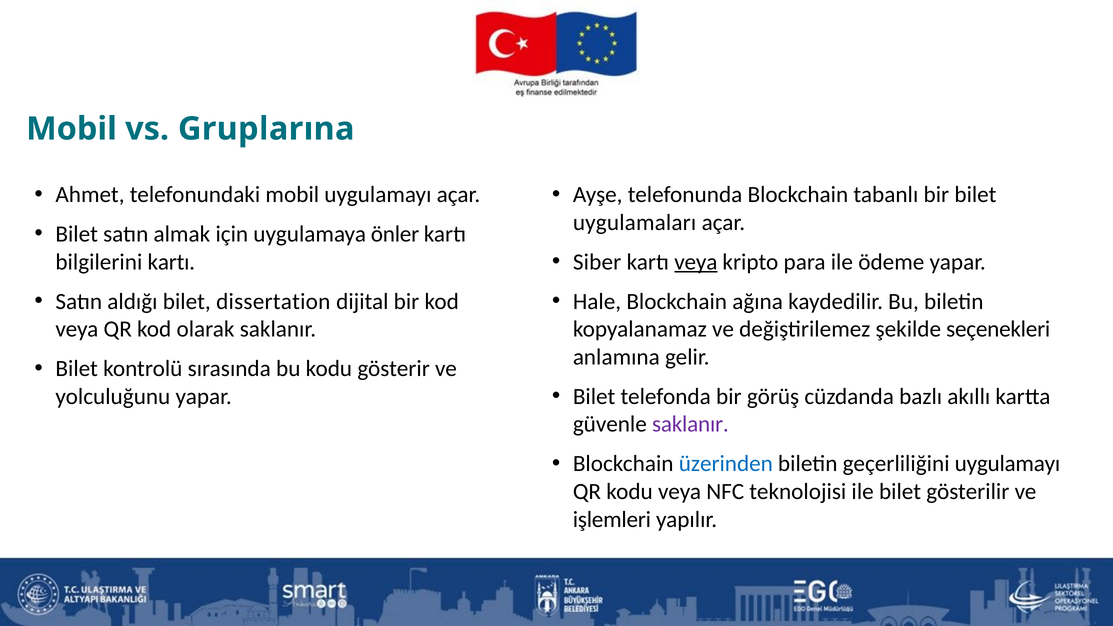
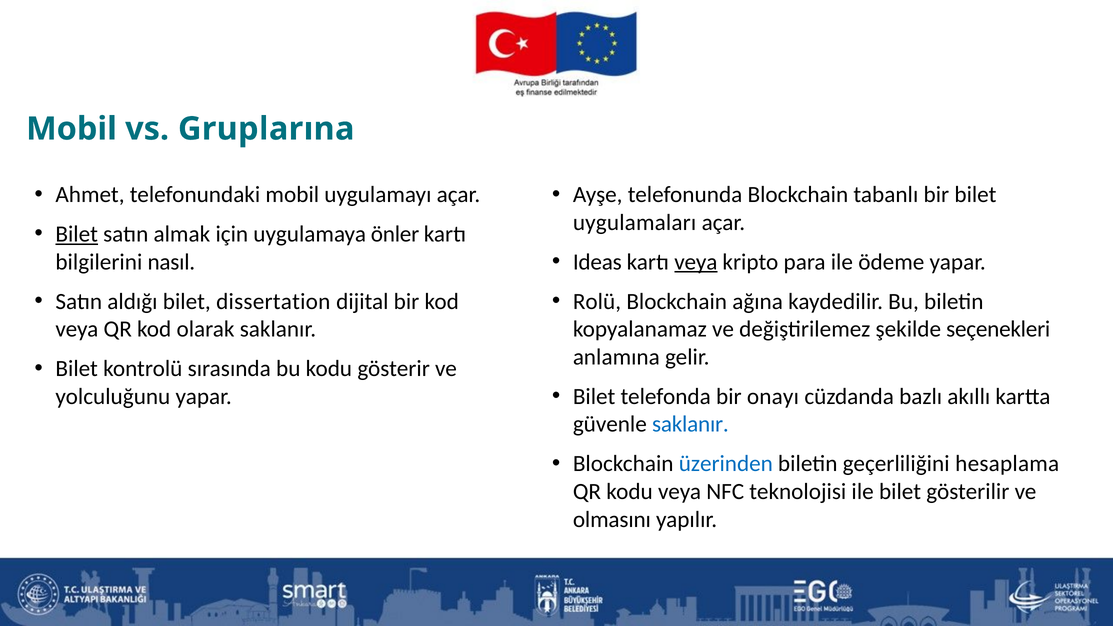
Bilet at (77, 234) underline: none -> present
Siber: Siber -> Ideas
bilgilerini kartı: kartı -> nasıl
Hale: Hale -> Rolü
görüş: görüş -> onayı
saklanır at (690, 424) colour: purple -> blue
geçerliliğini uygulamayı: uygulamayı -> hesaplama
işlemleri: işlemleri -> olmasını
